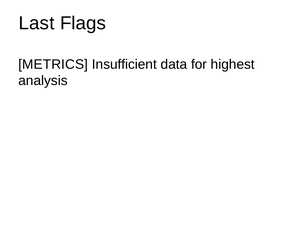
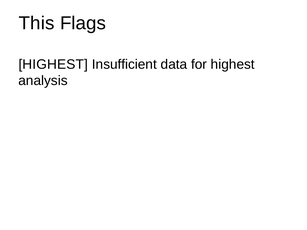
Last: Last -> This
METRICS at (53, 64): METRICS -> HIGHEST
